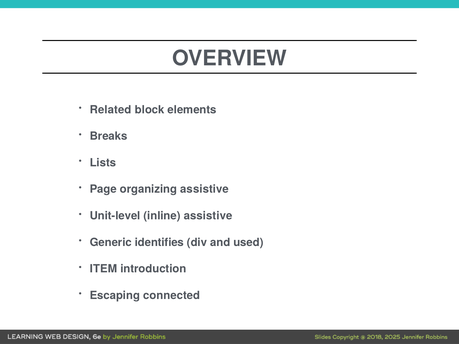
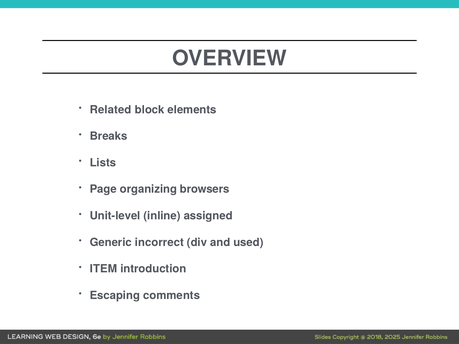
organizing assistive: assistive -> browsers
inline assistive: assistive -> assigned
identifies: identifies -> incorrect
connected: connected -> comments
